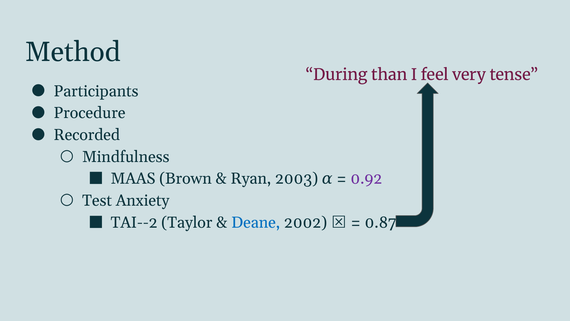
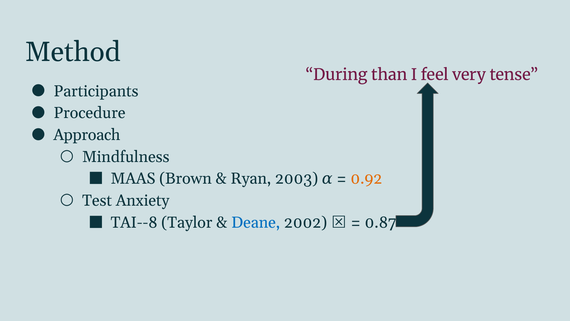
Recorded: Recorded -> Approach
0.92 colour: purple -> orange
TAI--2: TAI--2 -> TAI--8
